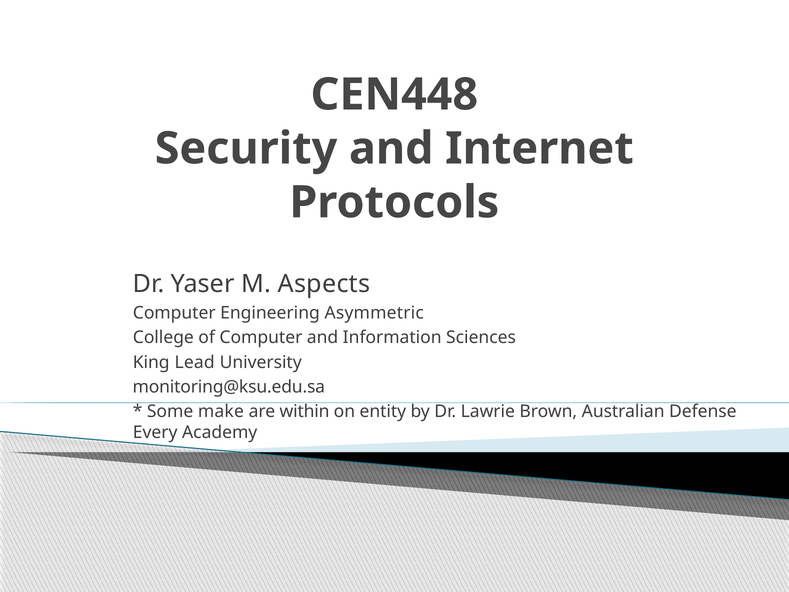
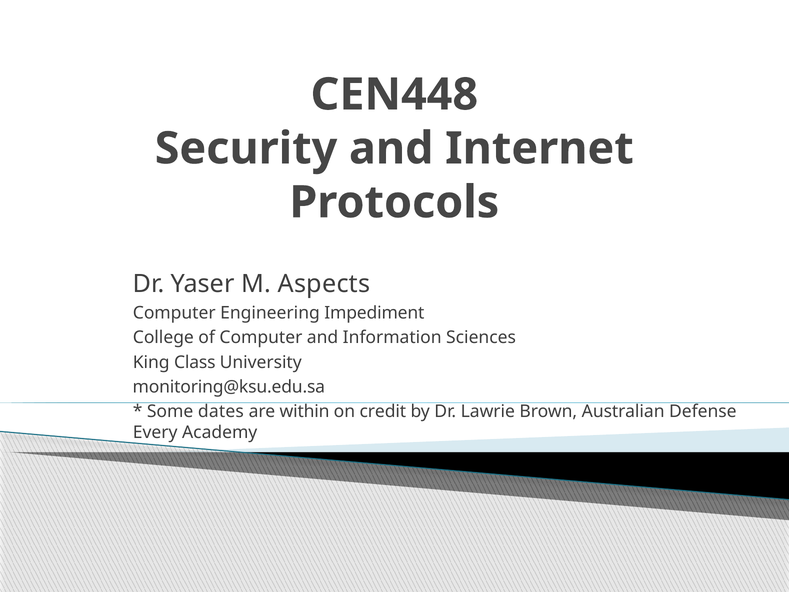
Asymmetric: Asymmetric -> Impediment
Lead: Lead -> Class
make: make -> dates
entity: entity -> credit
